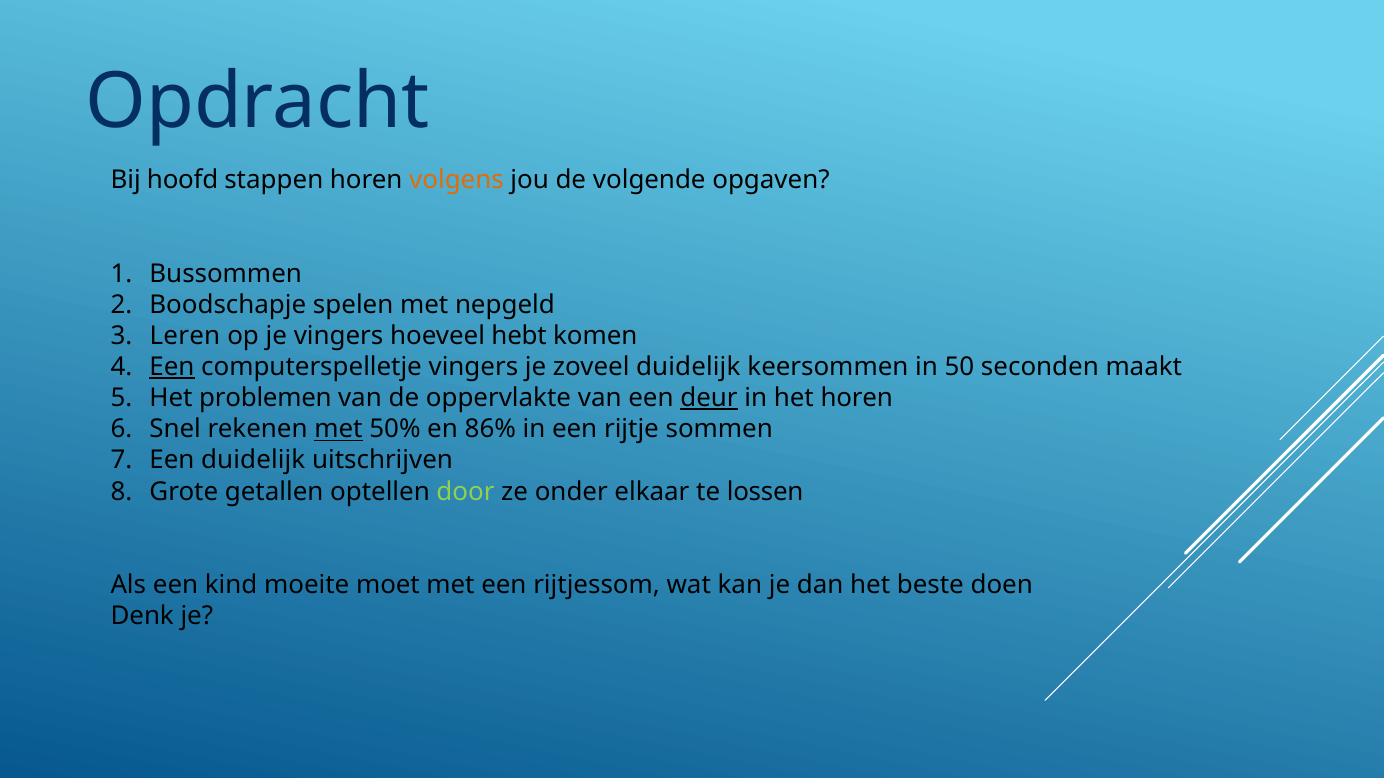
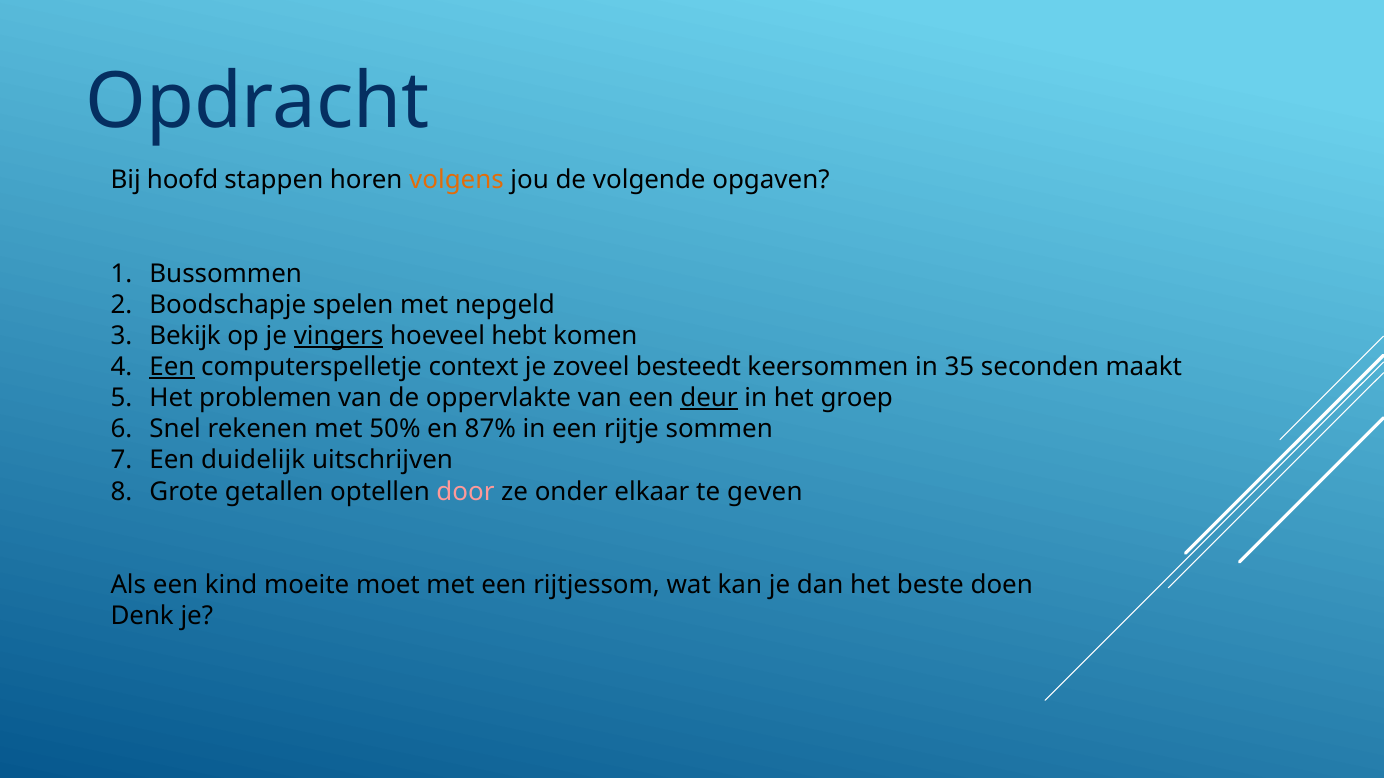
Leren: Leren -> Bekijk
vingers at (339, 336) underline: none -> present
computerspelletje vingers: vingers -> context
zoveel duidelijk: duidelijk -> besteedt
50: 50 -> 35
het horen: horen -> groep
met at (338, 430) underline: present -> none
86%: 86% -> 87%
door colour: light green -> pink
lossen: lossen -> geven
